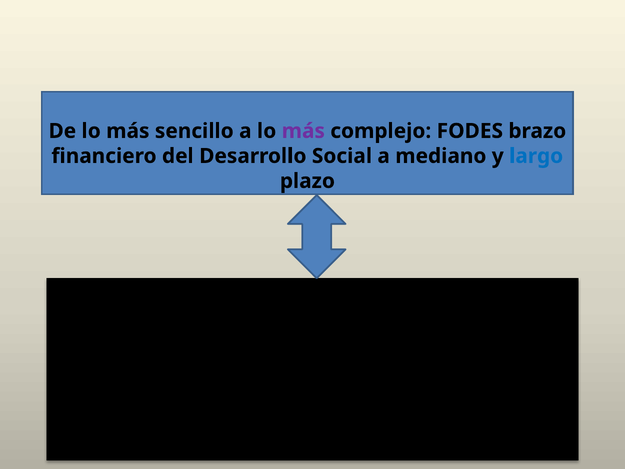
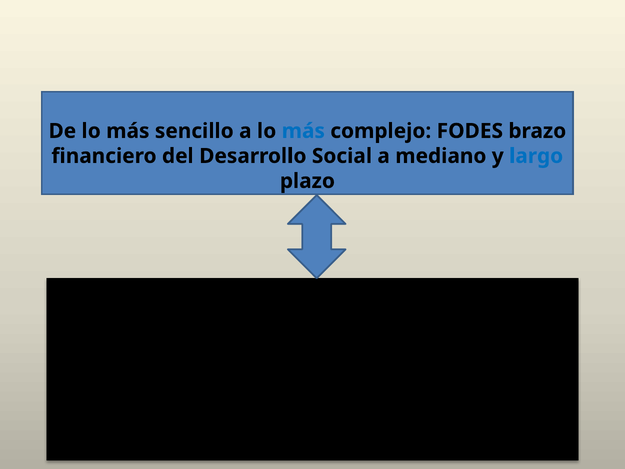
más at (303, 131) colour: purple -> blue
